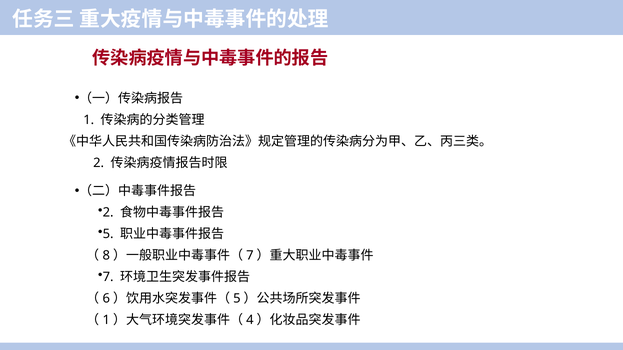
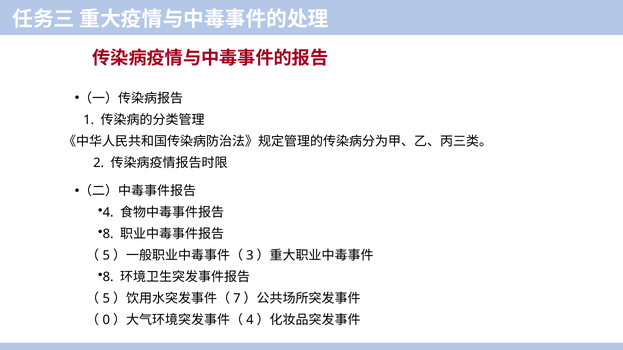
2 at (108, 213): 2 -> 4
5 at (108, 234): 5 -> 8
8 at (106, 256): 8 -> 5
7 at (250, 256): 7 -> 3
7 at (108, 277): 7 -> 8
6 at (106, 299): 6 -> 5
5 at (237, 299): 5 -> 7
1 at (106, 320): 1 -> 0
